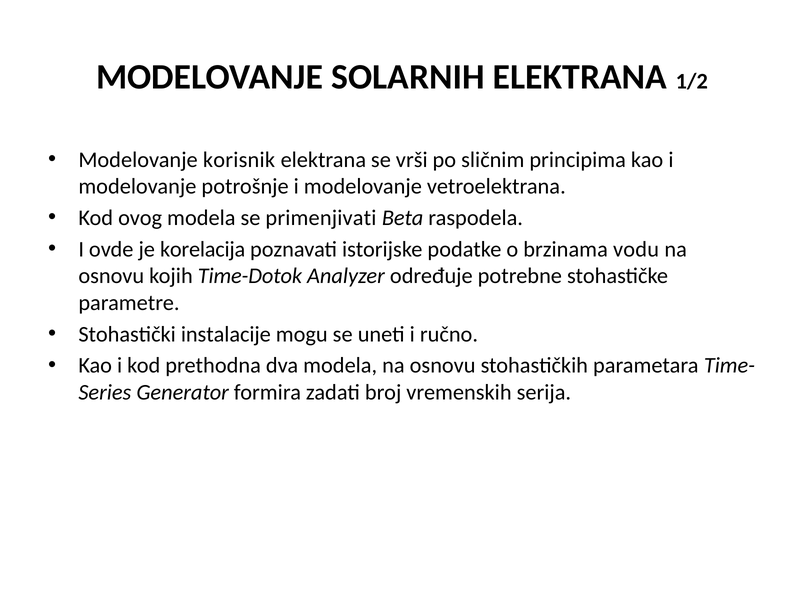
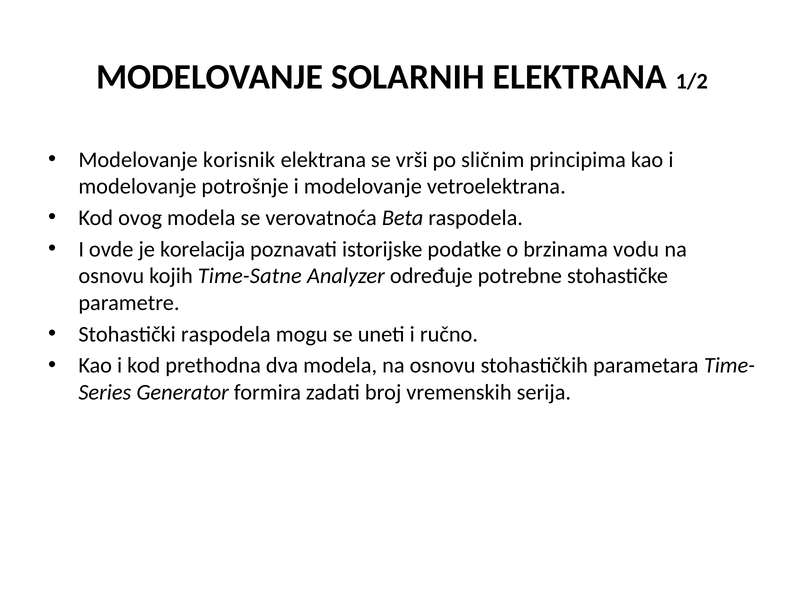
primenjivati: primenjivati -> verovatnoća
Time-Dotok: Time-Dotok -> Time-Satne
Stohastički instalacije: instalacije -> raspodela
